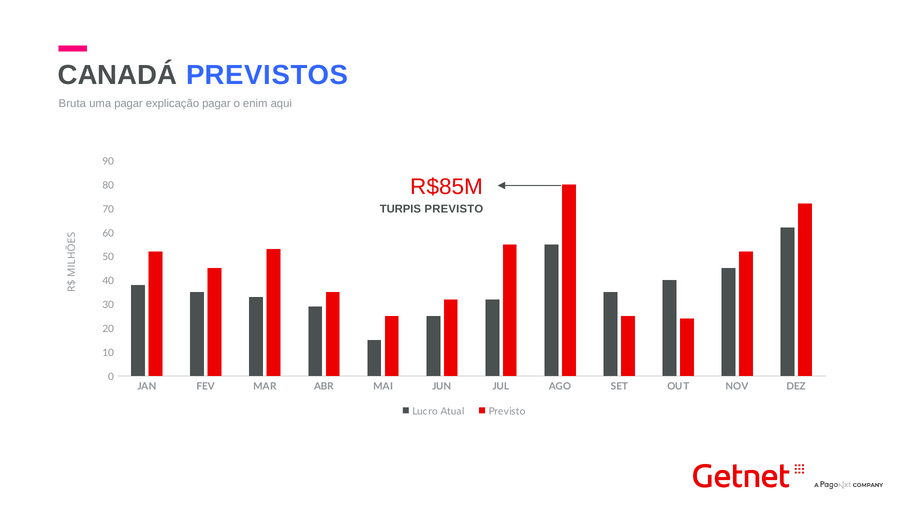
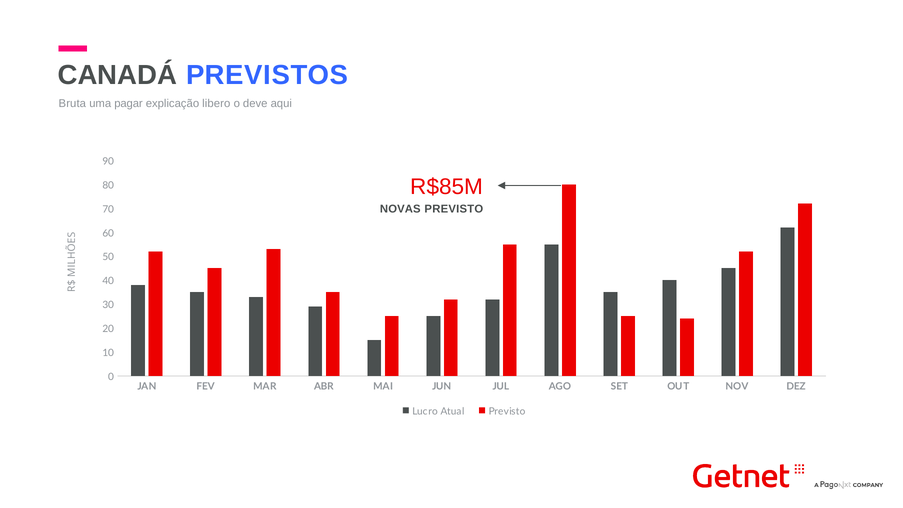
explicação pagar: pagar -> libero
enim: enim -> deve
TURPIS: TURPIS -> NOVAS
